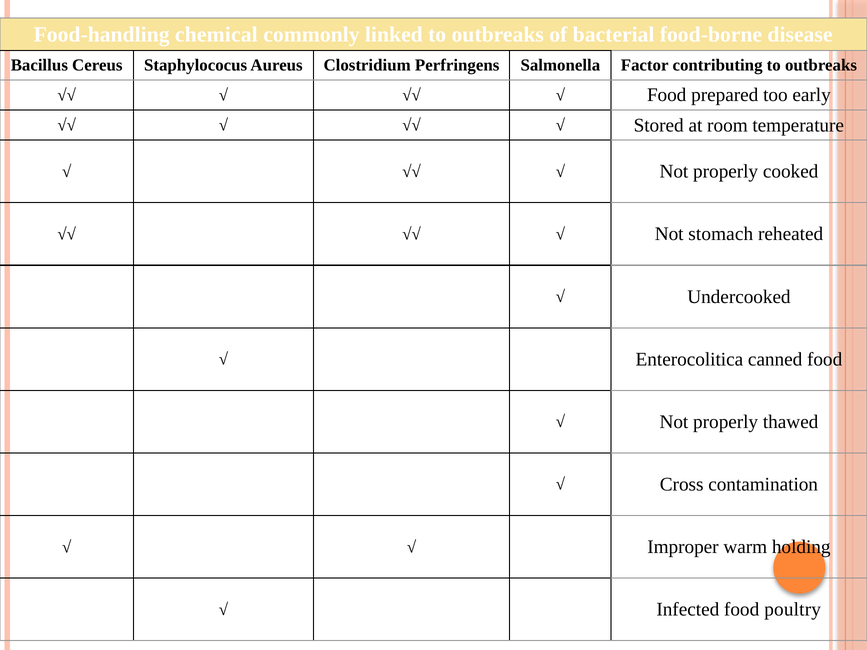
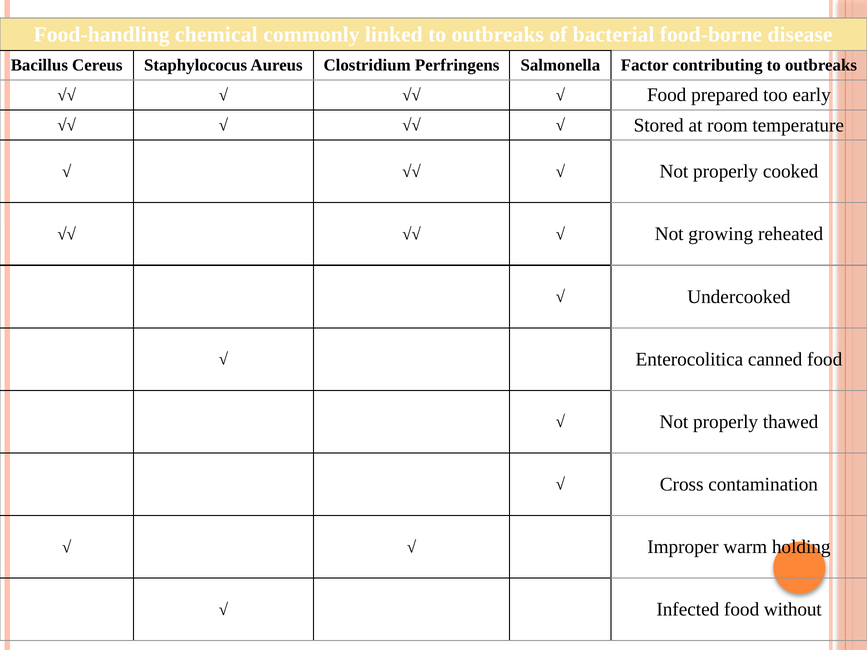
stomach: stomach -> growing
poultry: poultry -> without
